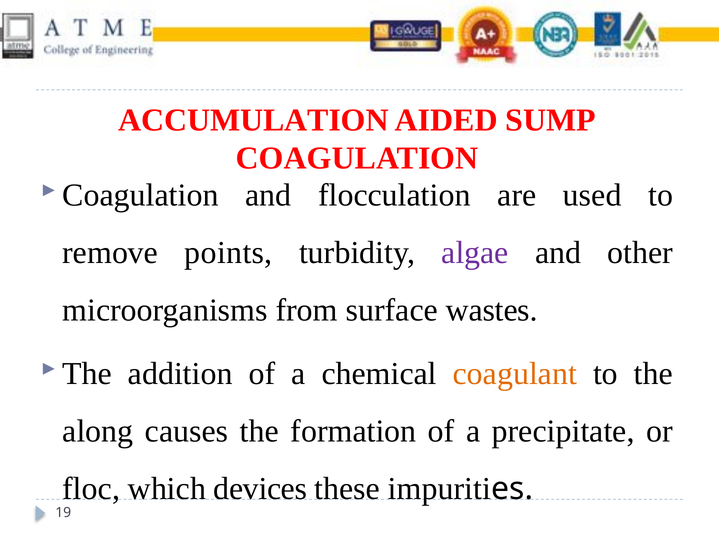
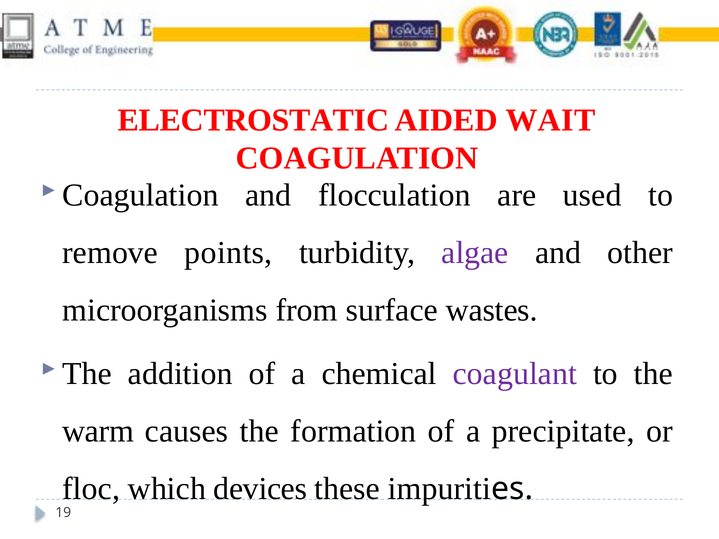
ACCUMULATION: ACCUMULATION -> ELECTROSTATIC
SUMP: SUMP -> WAIT
coagulant colour: orange -> purple
along: along -> warm
